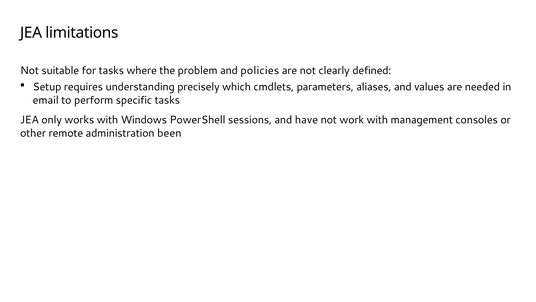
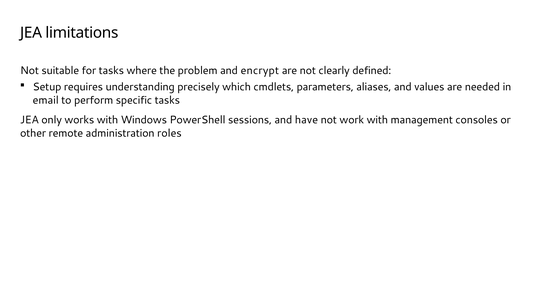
policies: policies -> encrypt
been: been -> roles
